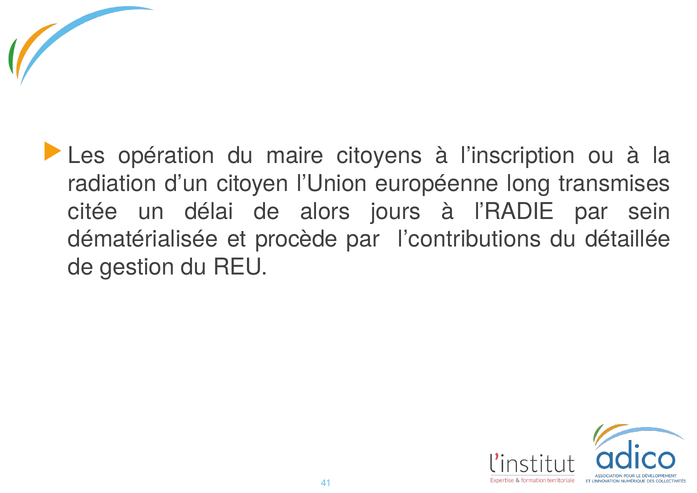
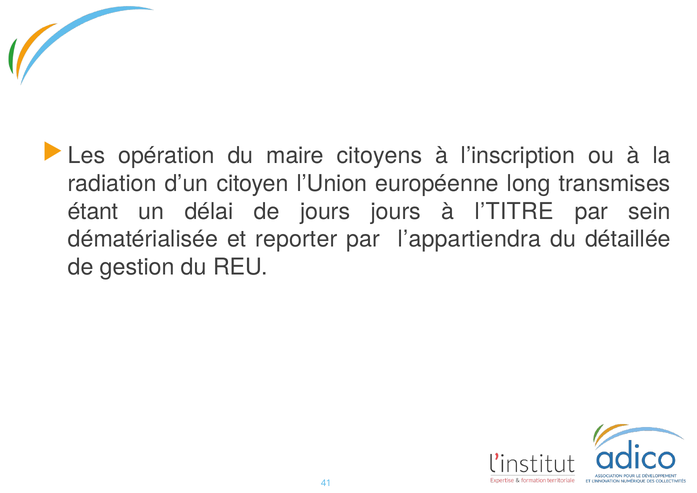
citée: citée -> étant
de alors: alors -> jours
l’RADIE: l’RADIE -> l’TITRE
procède: procède -> reporter
l’contributions: l’contributions -> l’appartiendra
